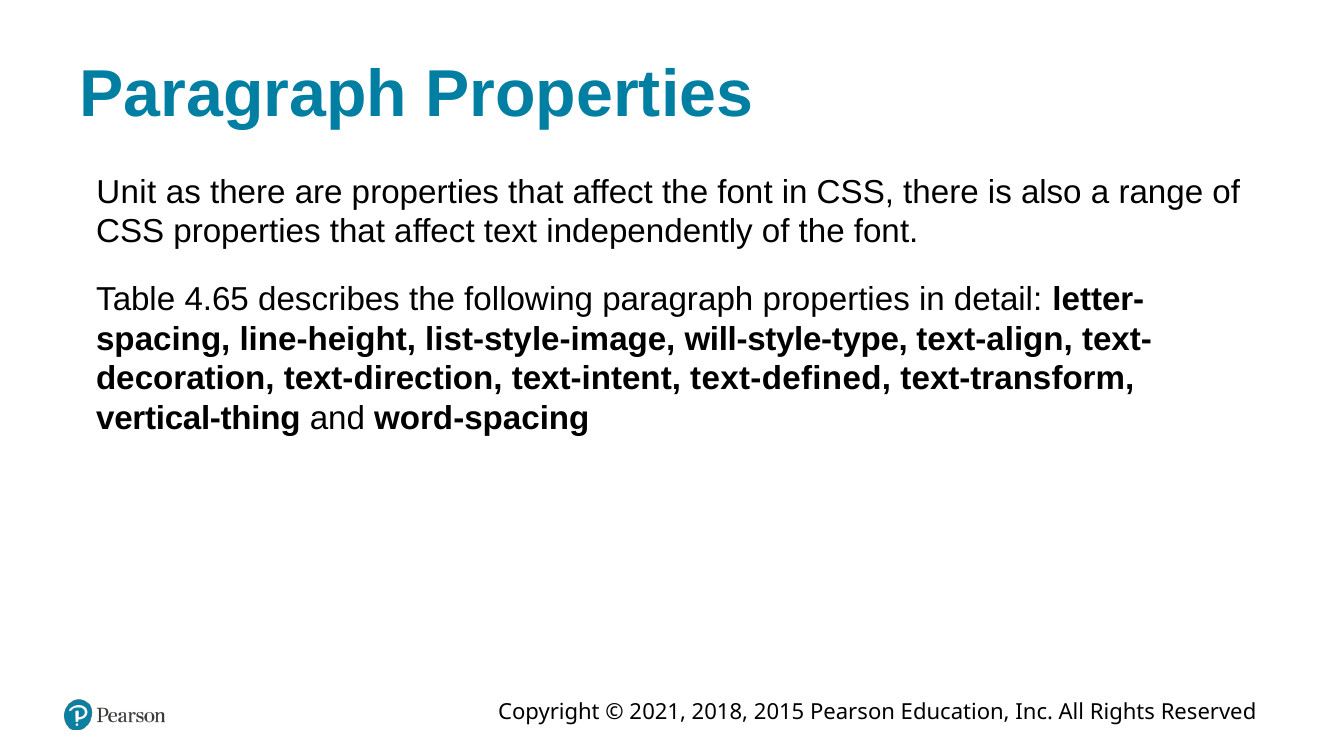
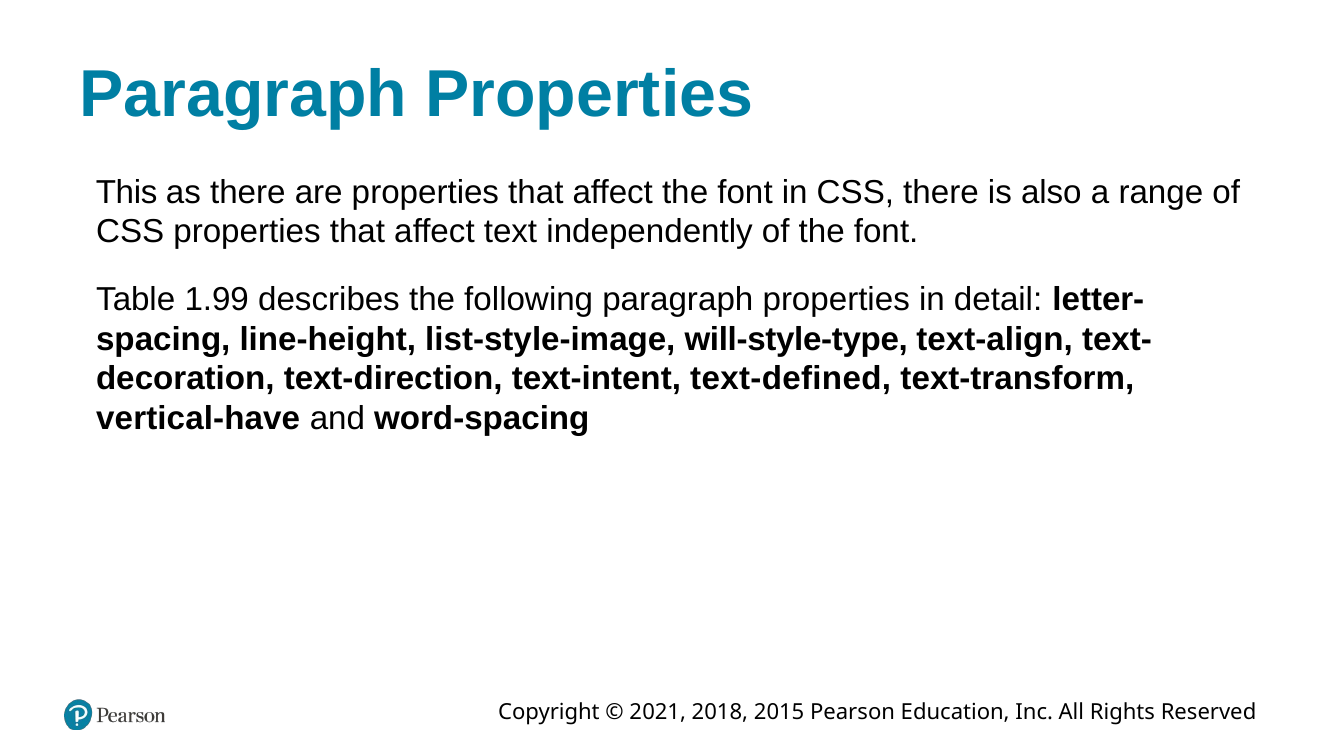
Unit: Unit -> This
4.65: 4.65 -> 1.99
vertical-thing: vertical-thing -> vertical-have
